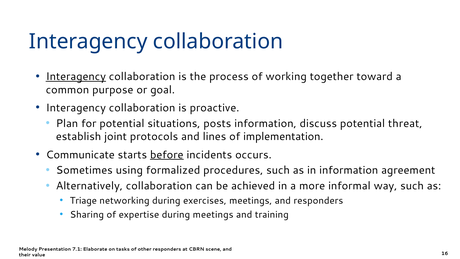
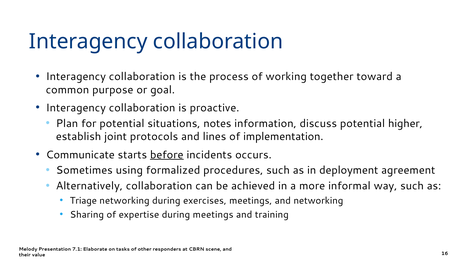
Interagency at (76, 76) underline: present -> none
posts: posts -> notes
threat: threat -> higher
in information: information -> deployment
and responders: responders -> networking
